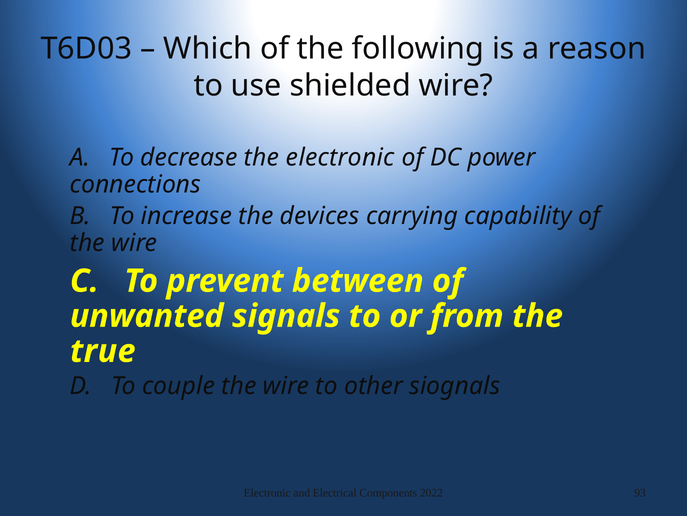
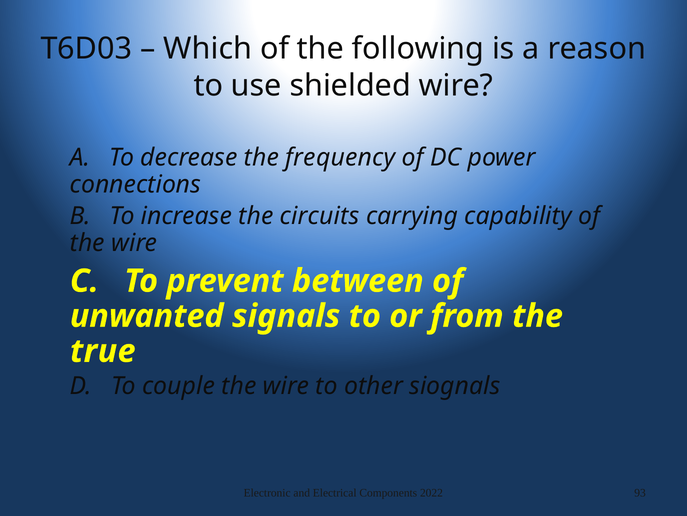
the electronic: electronic -> frequency
devices: devices -> circuits
